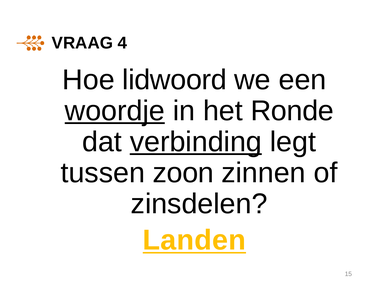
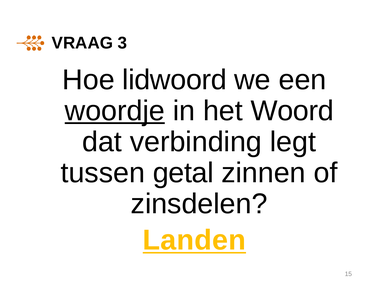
4: 4 -> 3
Ronde: Ronde -> Woord
verbinding underline: present -> none
zoon: zoon -> getal
